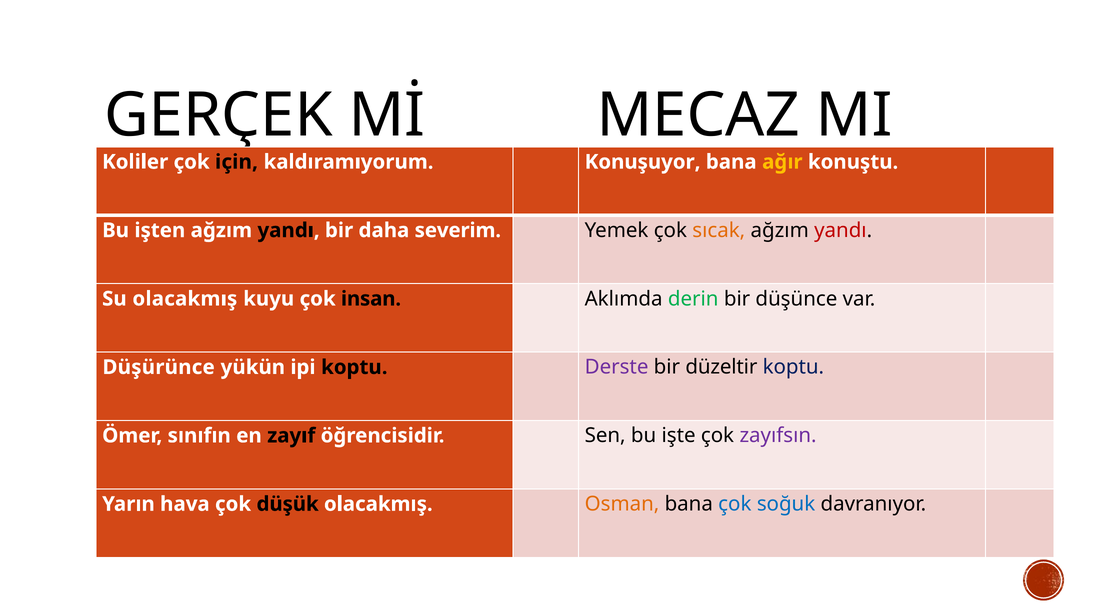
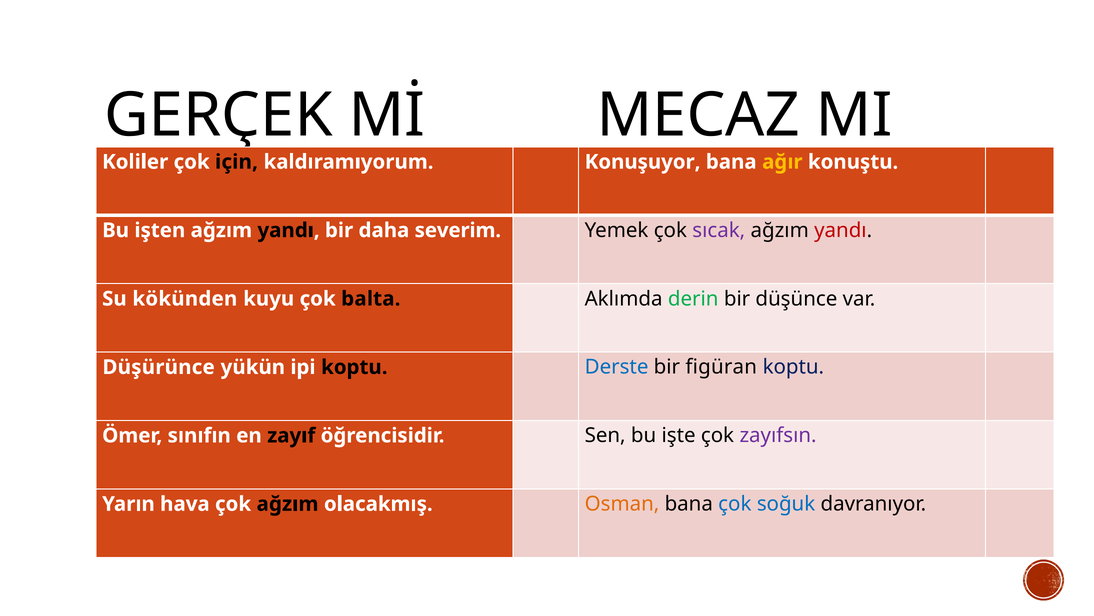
sıcak colour: orange -> purple
Su olacakmış: olacakmış -> kökünden
insan: insan -> balta
Derste colour: purple -> blue
düzeltir: düzeltir -> figüran
çok düşük: düşük -> ağzım
